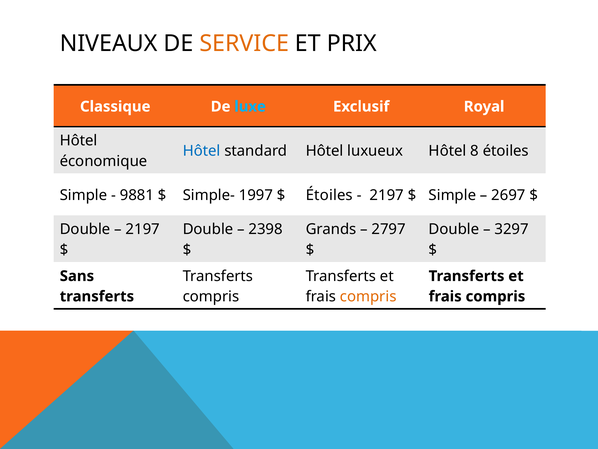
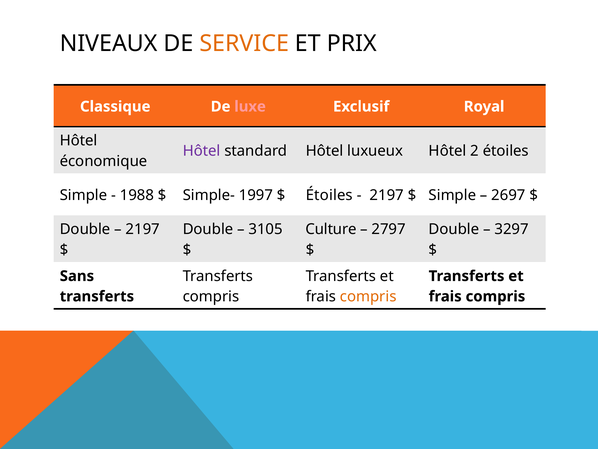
luxe colour: light blue -> pink
Hôtel at (202, 151) colour: blue -> purple
8: 8 -> 2
9881: 9881 -> 1988
2398: 2398 -> 3105
Grands: Grands -> Culture
